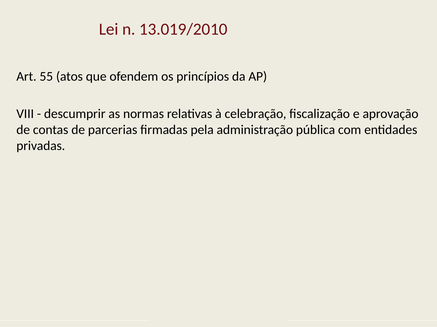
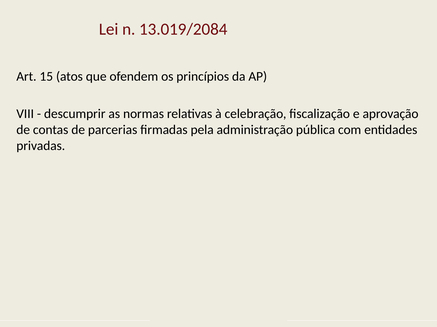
13.019/2010: 13.019/2010 -> 13.019/2084
55: 55 -> 15
